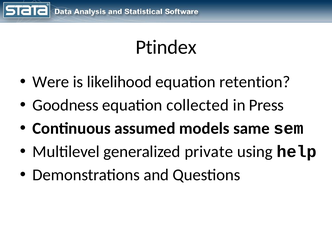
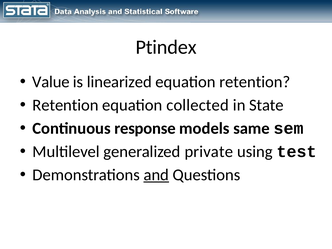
Were: Were -> Value
likelihood: likelihood -> linearized
Goodness at (65, 105): Goodness -> Retention
Press: Press -> State
assumed: assumed -> response
help: help -> test
and underline: none -> present
